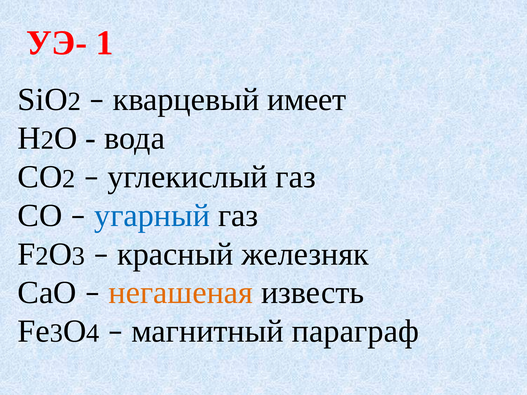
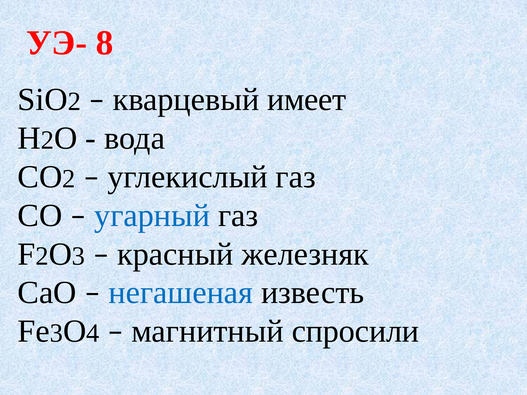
1: 1 -> 8
негашеная colour: orange -> blue
параграф: параграф -> спросили
